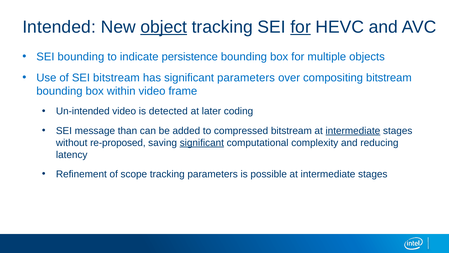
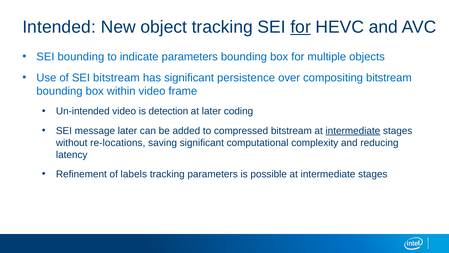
object underline: present -> none
indicate persistence: persistence -> parameters
significant parameters: parameters -> persistence
detected: detected -> detection
message than: than -> later
re-proposed: re-proposed -> re-locations
significant at (202, 143) underline: present -> none
scope: scope -> labels
